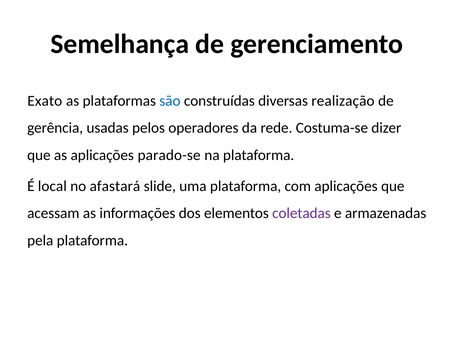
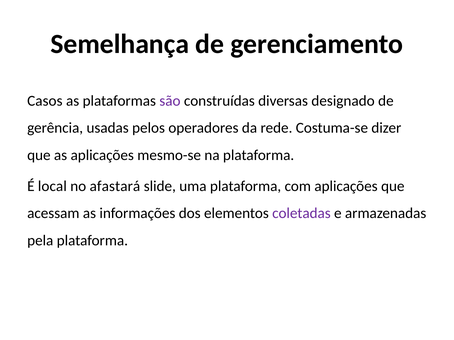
Exato: Exato -> Casos
são colour: blue -> purple
realização: realização -> designado
parado-se: parado-se -> mesmo-se
